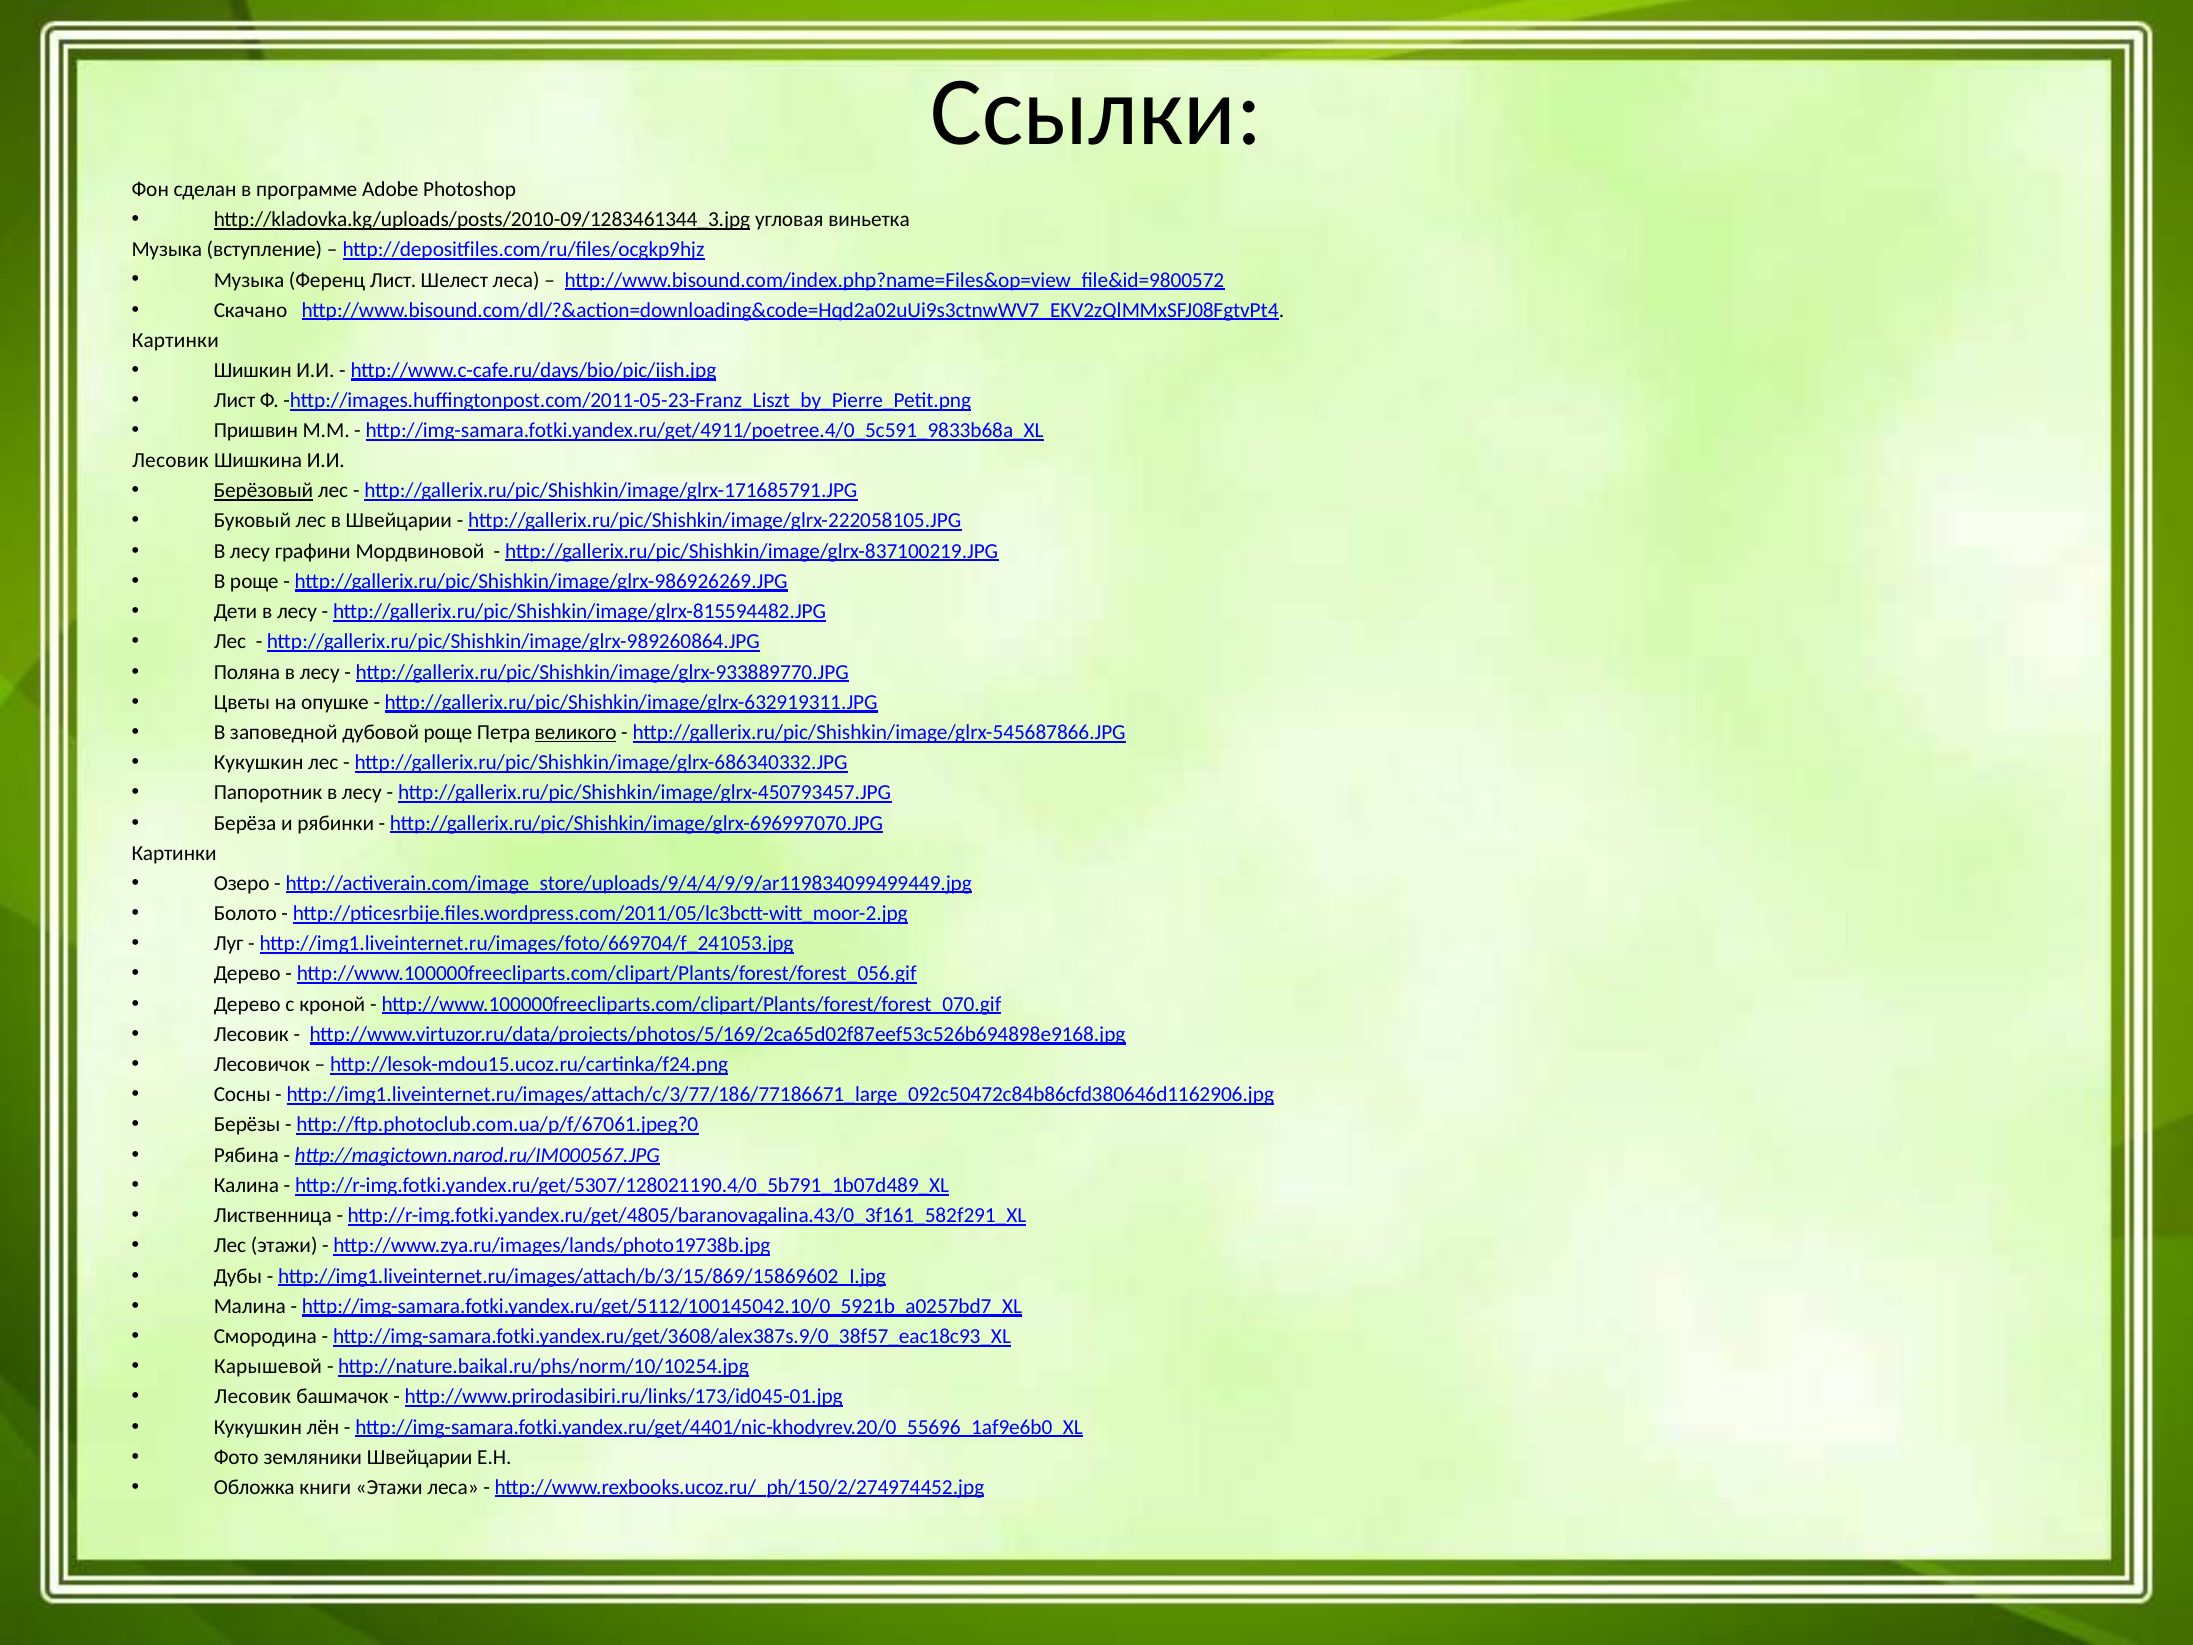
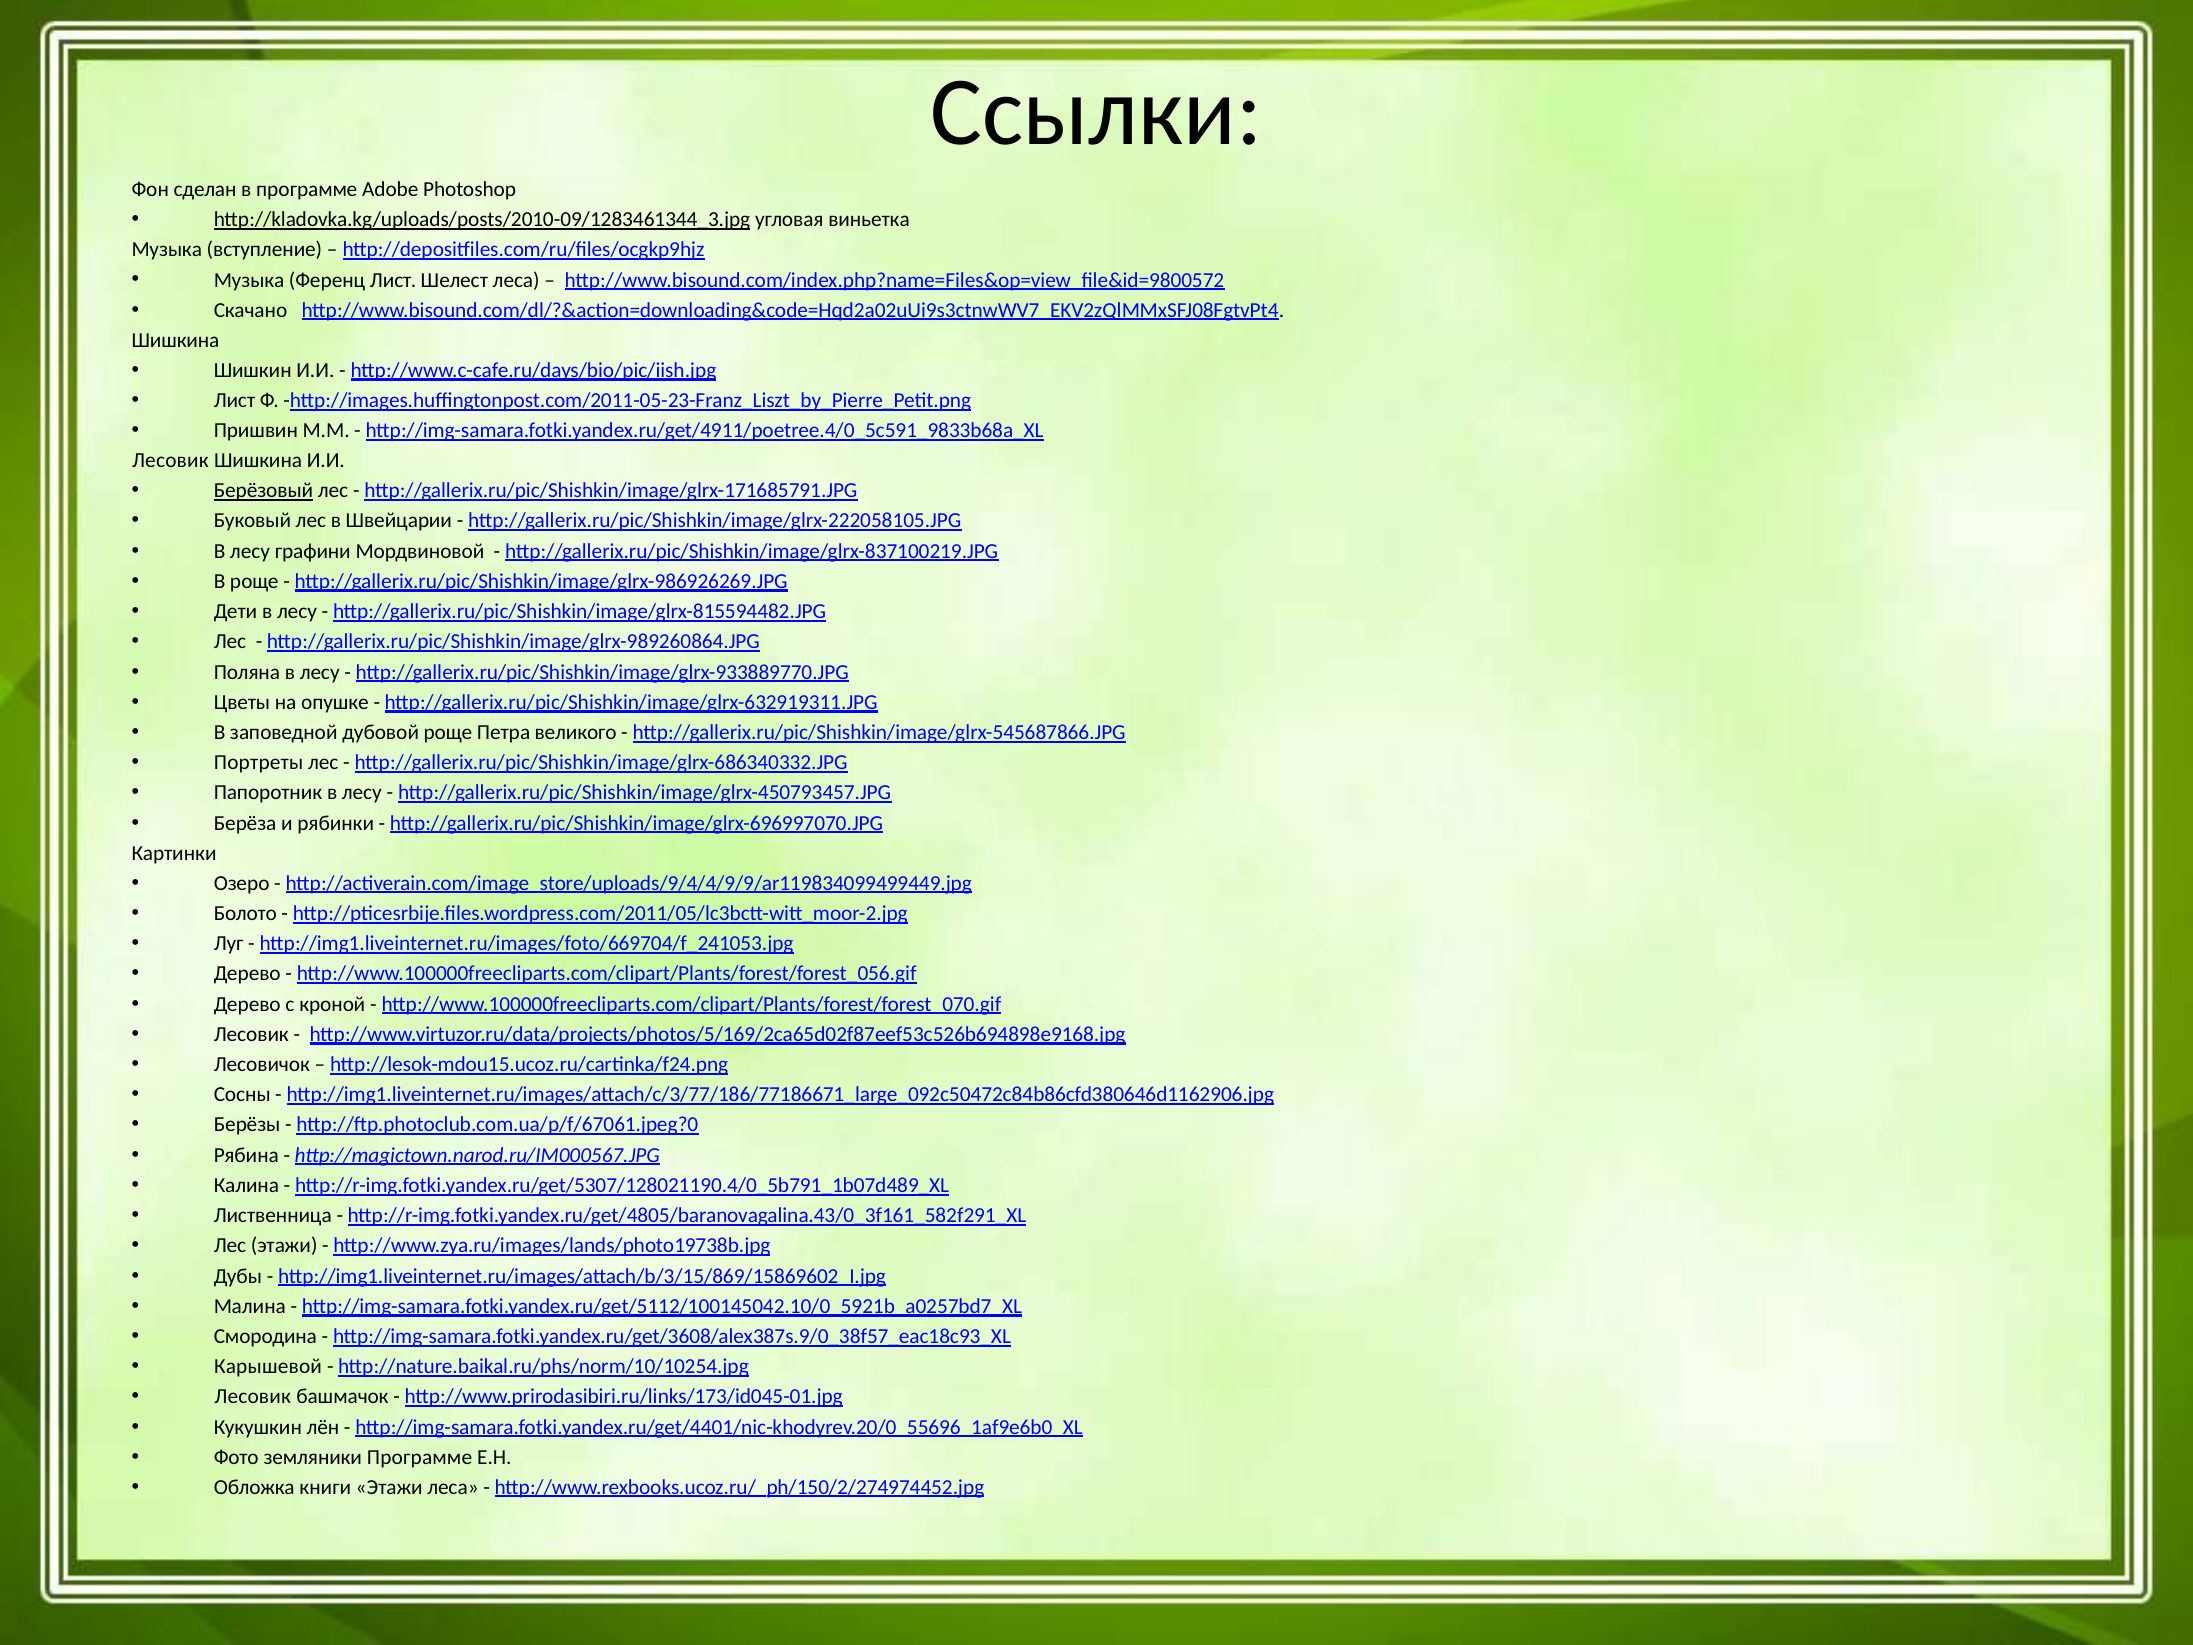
Картинки at (175, 340): Картинки -> Шишкина
великого underline: present -> none
Кукушкин at (259, 763): Кукушкин -> Портреты
земляники Швейцарии: Швейцарии -> Программе
